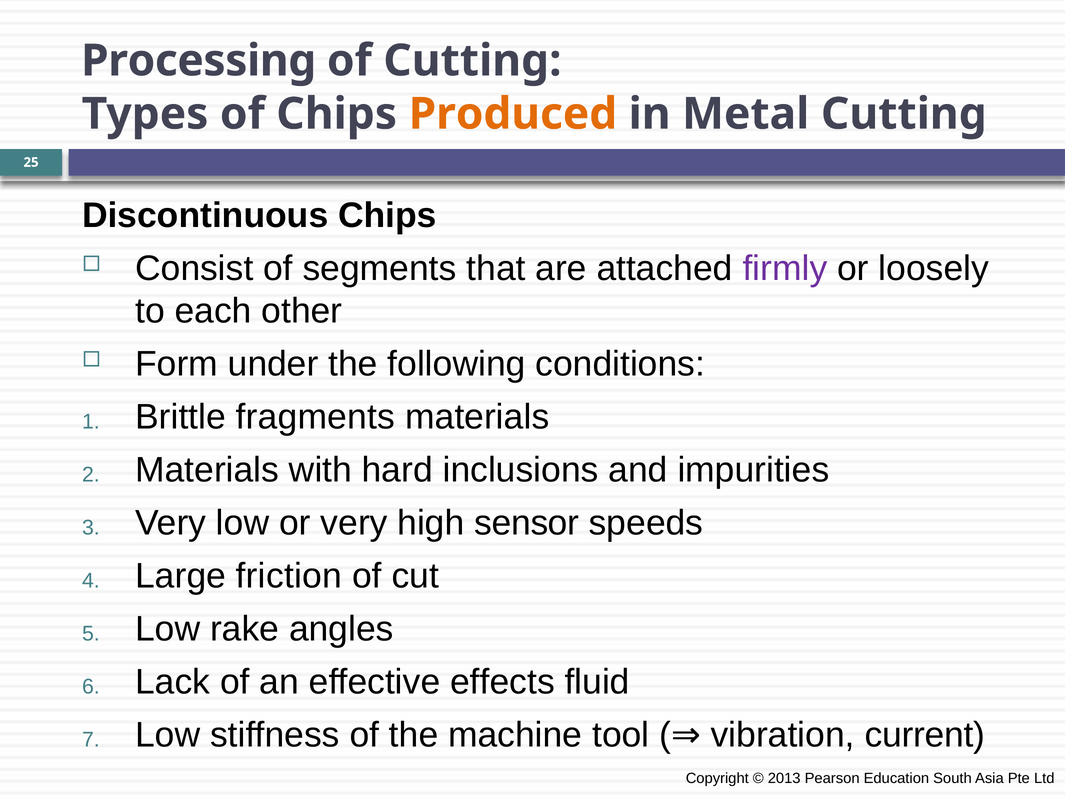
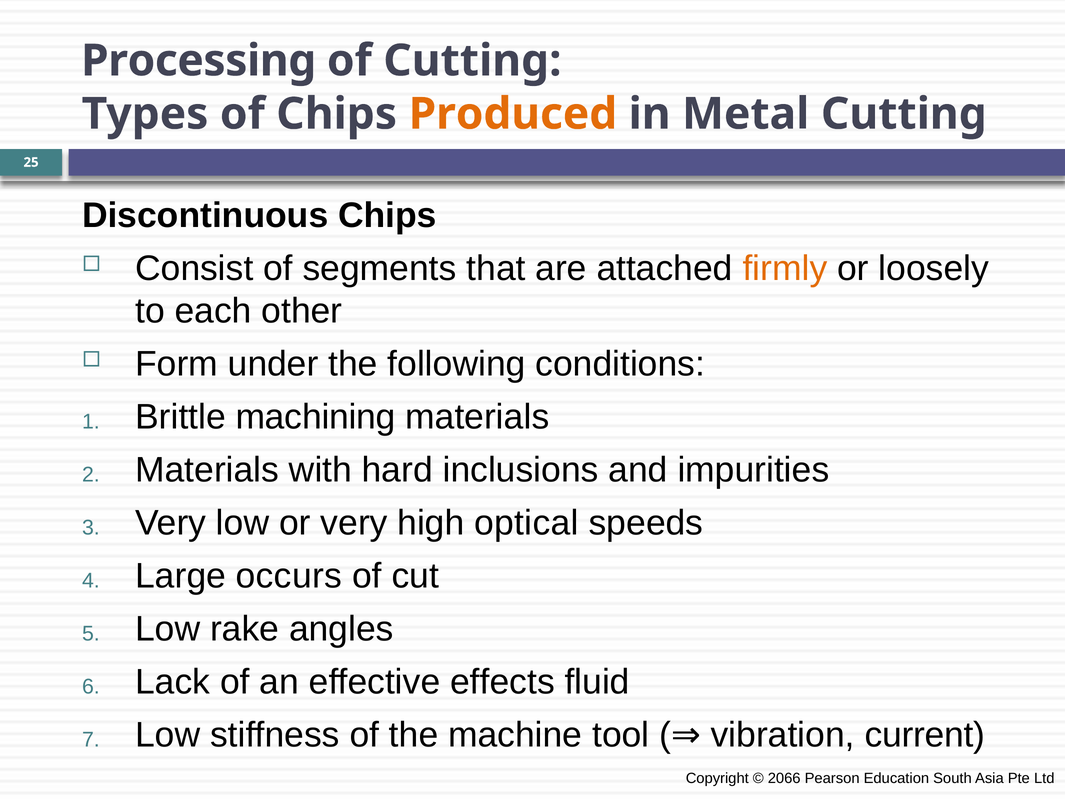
firmly colour: purple -> orange
fragments: fragments -> machining
sensor: sensor -> optical
friction: friction -> occurs
2013: 2013 -> 2066
